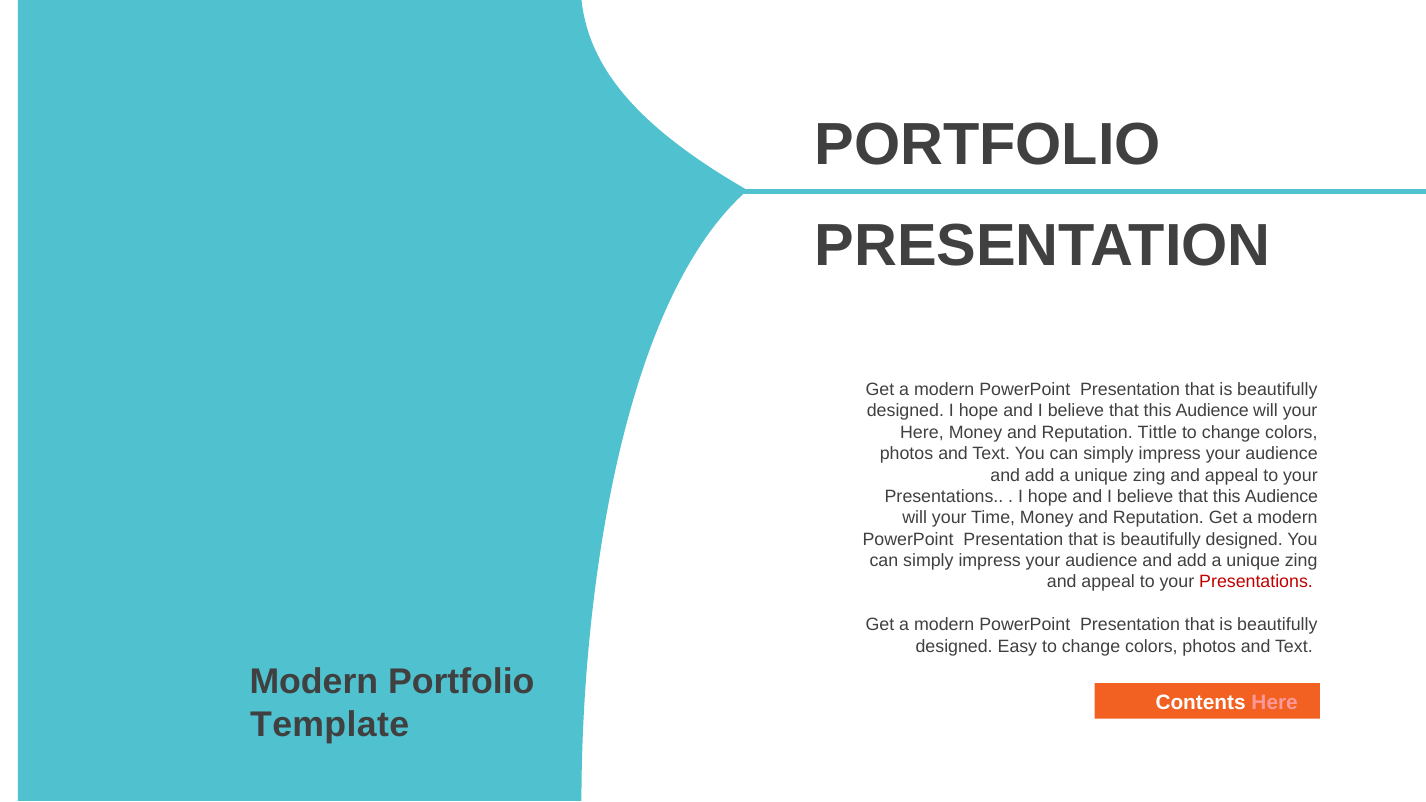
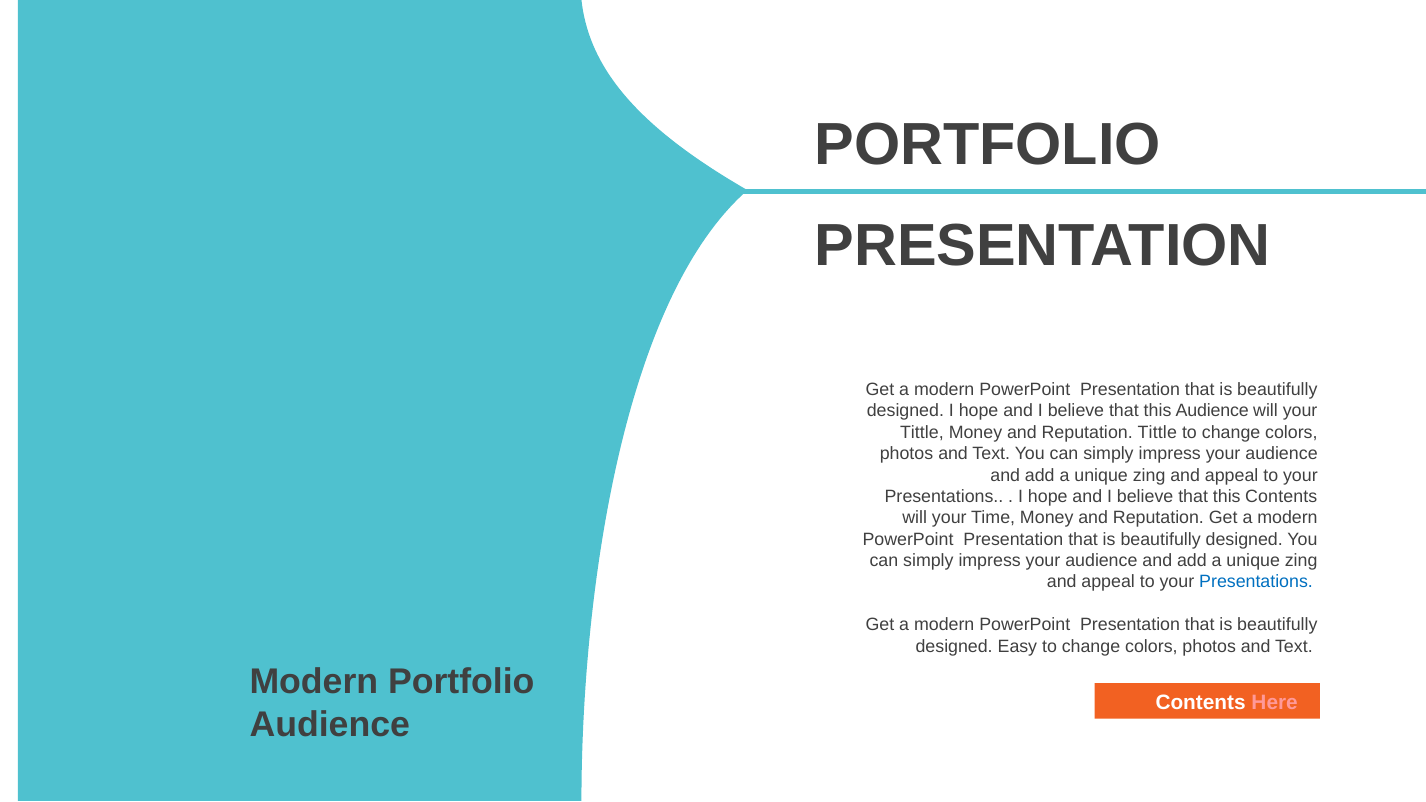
Here at (922, 432): Here -> Tittle
Audience at (1281, 497): Audience -> Contents
Presentations at (1256, 582) colour: red -> blue
Template at (330, 725): Template -> Audience
